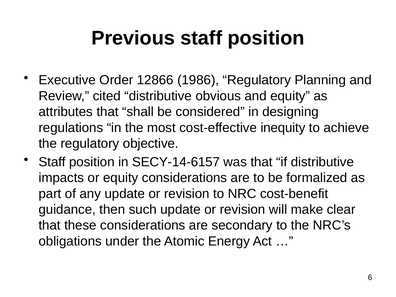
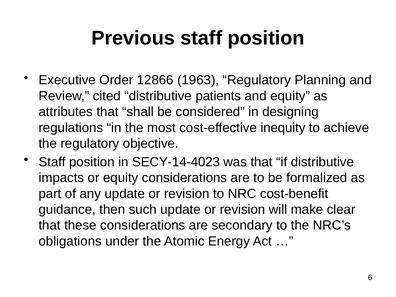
1986: 1986 -> 1963
obvious: obvious -> patients
SECY-14-6157: SECY-14-6157 -> SECY-14-4023
